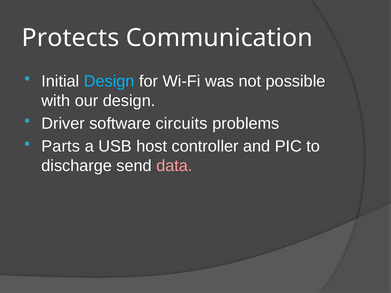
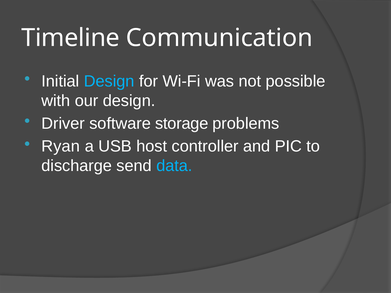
Protects: Protects -> Timeline
circuits: circuits -> storage
Parts: Parts -> Ryan
data colour: pink -> light blue
